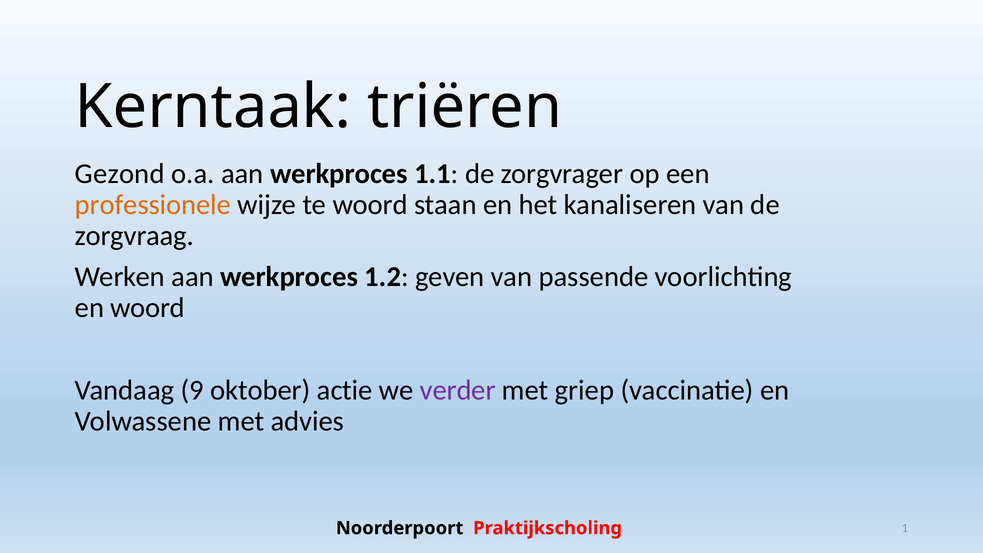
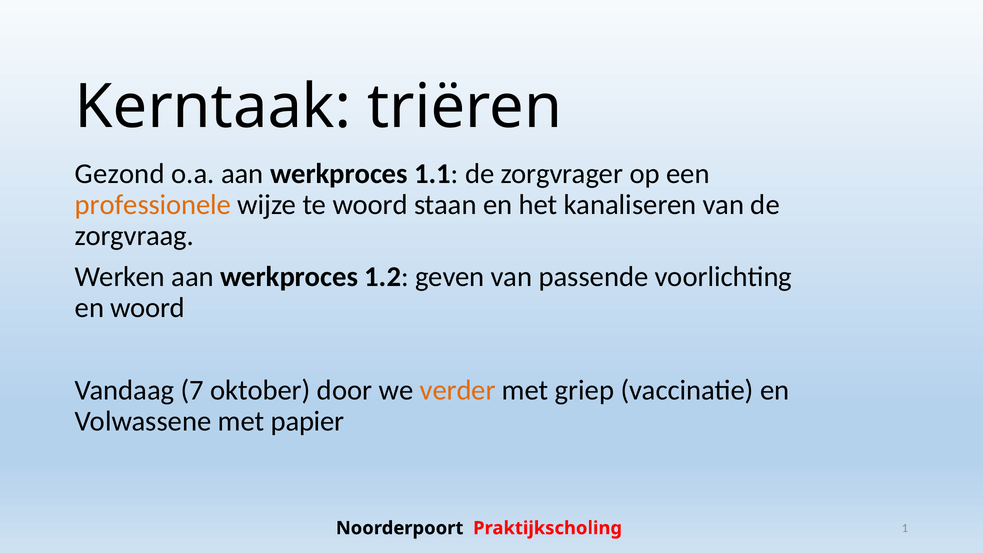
9: 9 -> 7
actie: actie -> door
verder colour: purple -> orange
advies: advies -> papier
